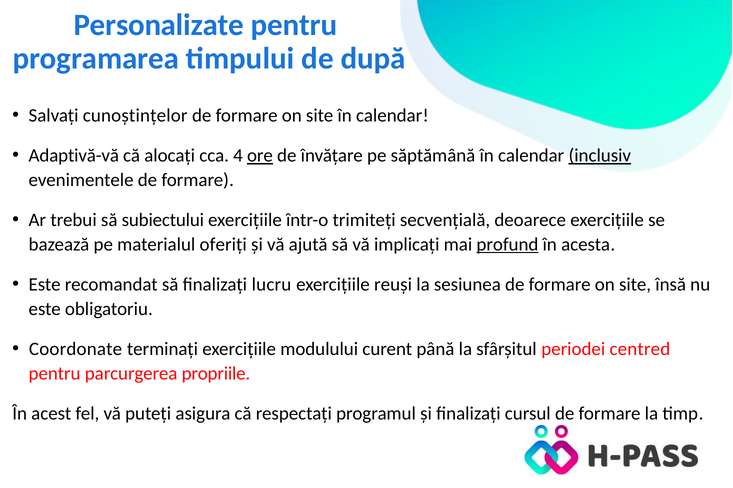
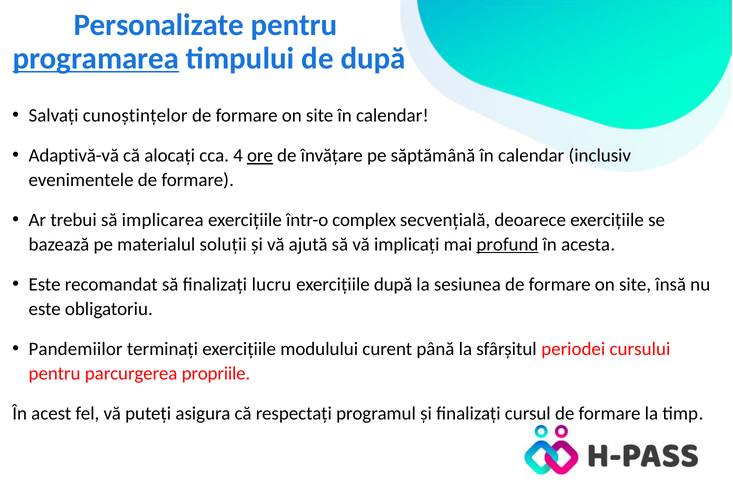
programarea underline: none -> present
inclusiv underline: present -> none
subiectului: subiectului -> implicarea
trimiteți: trimiteți -> complex
oferiți: oferiți -> soluții
exercițiile reuși: reuși -> după
Coordonate: Coordonate -> Pandemiilor
centred: centred -> cursului
